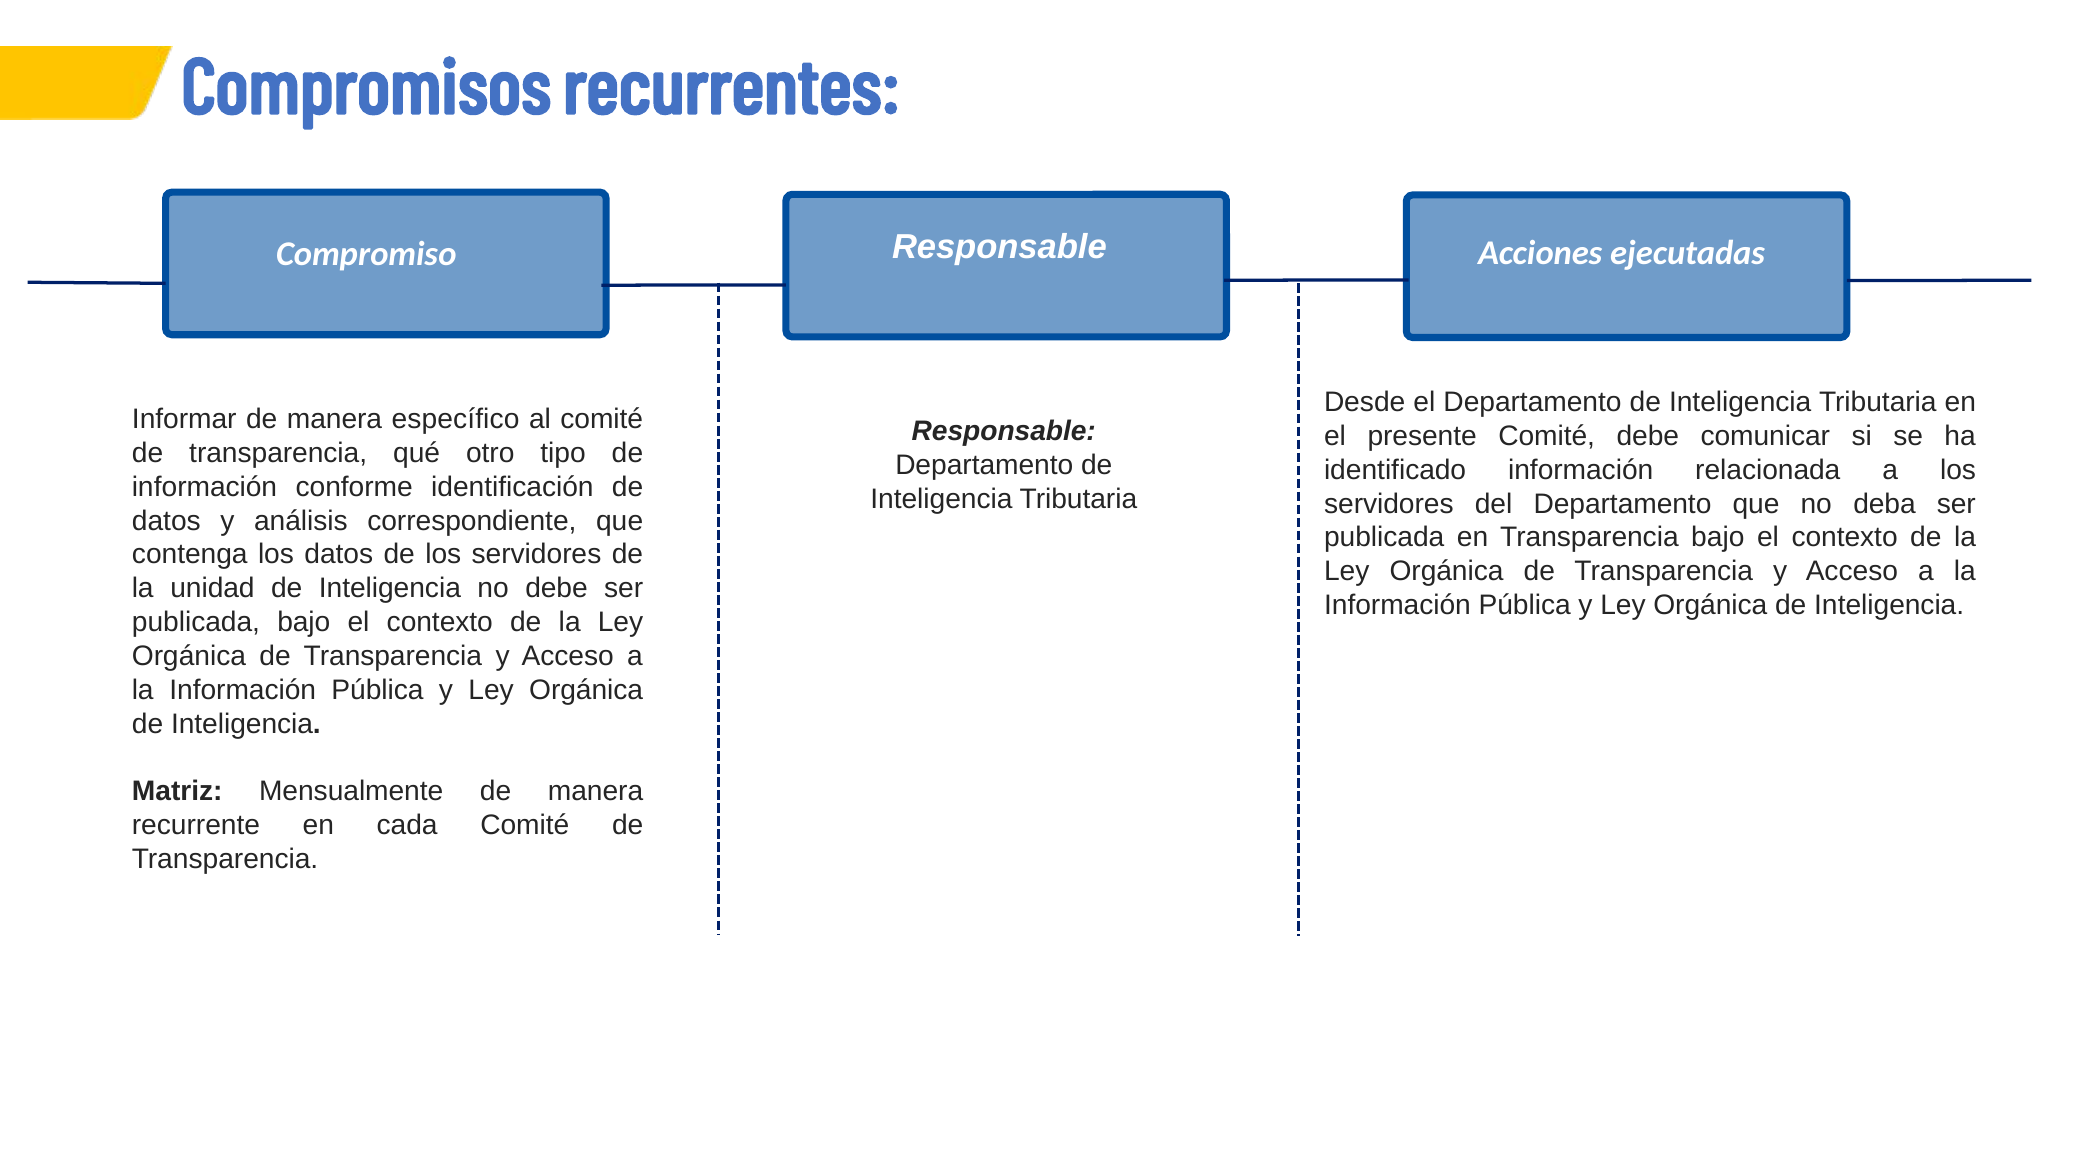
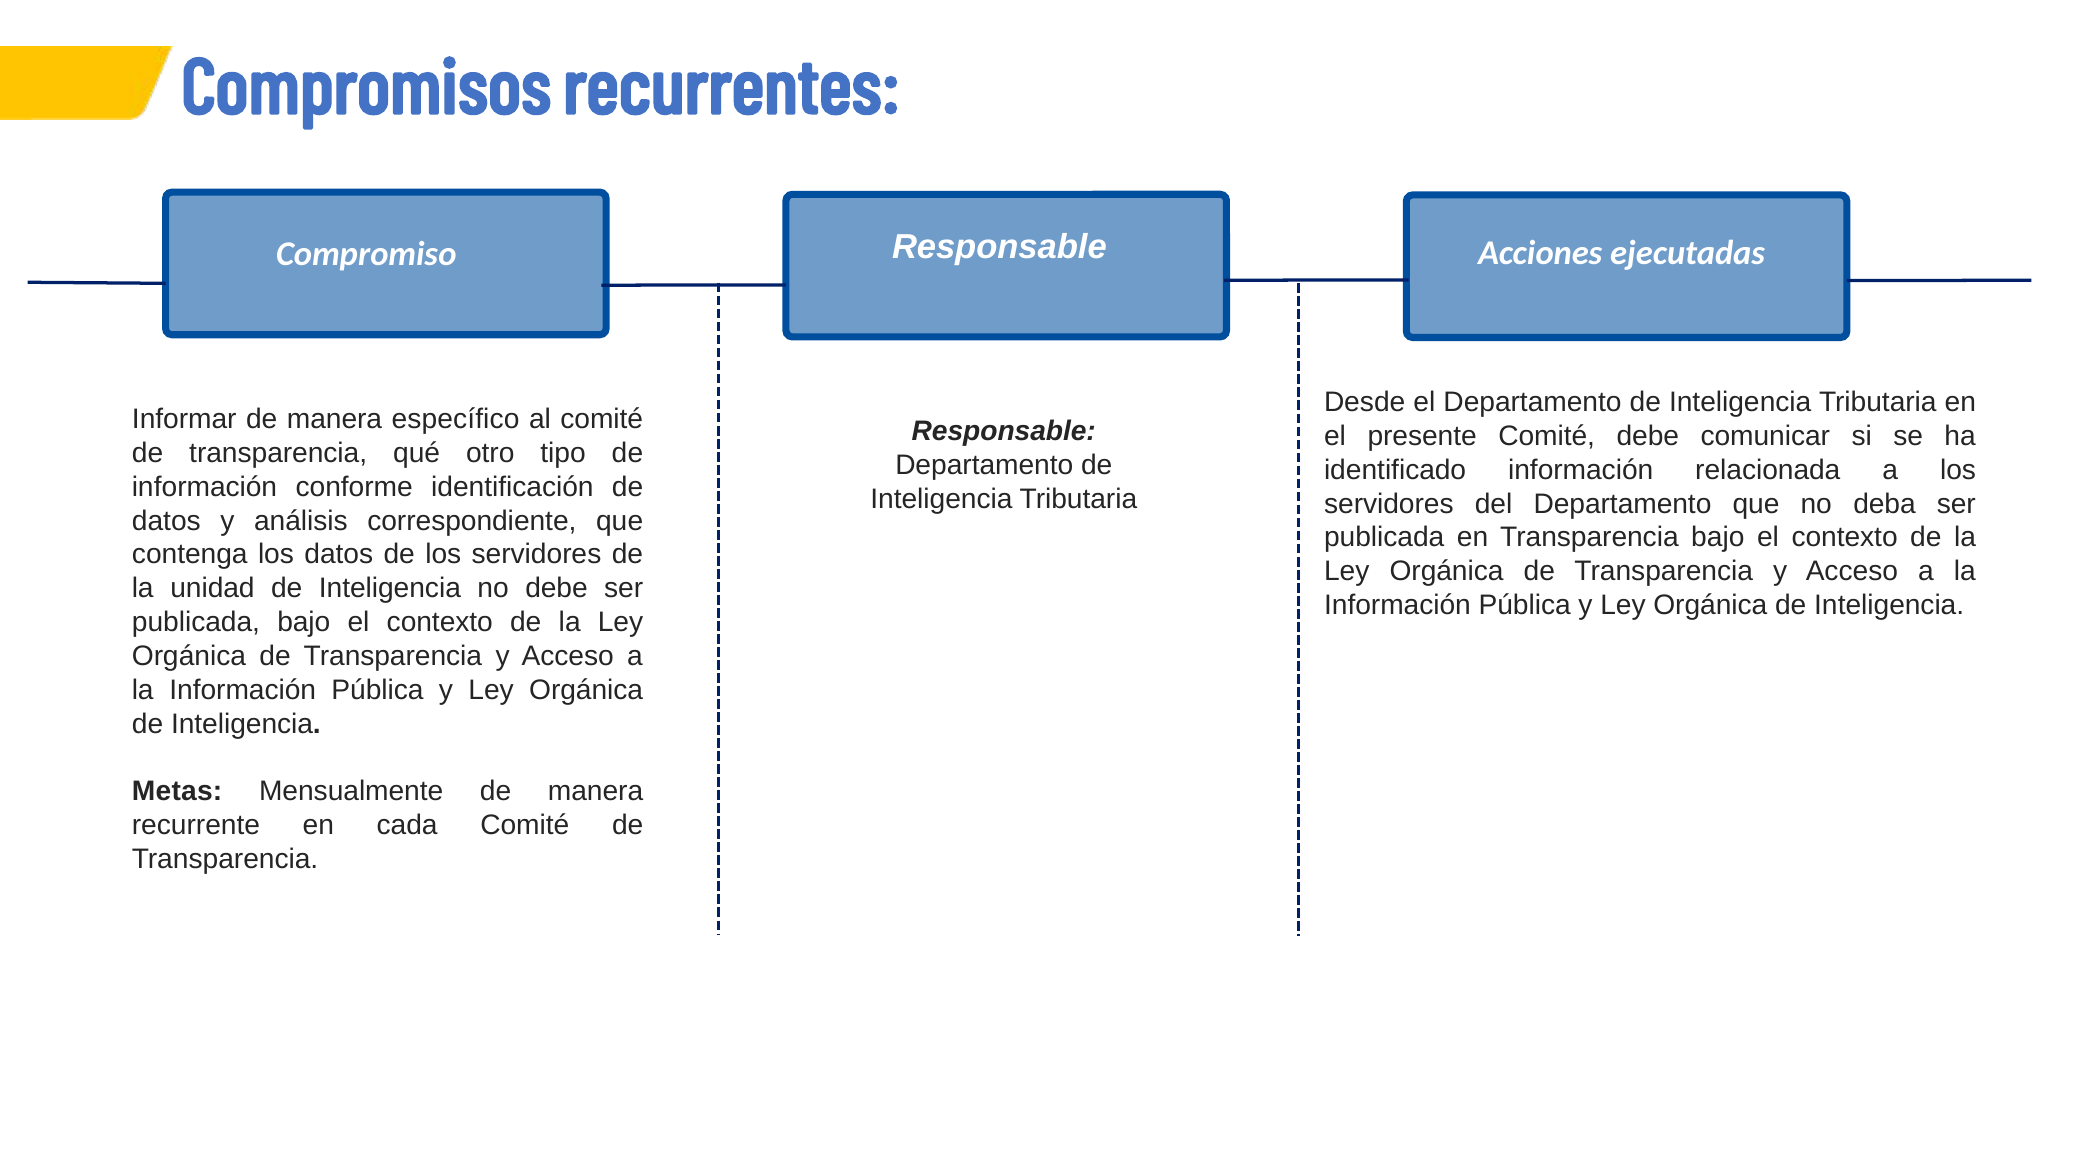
Matriz: Matriz -> Metas
